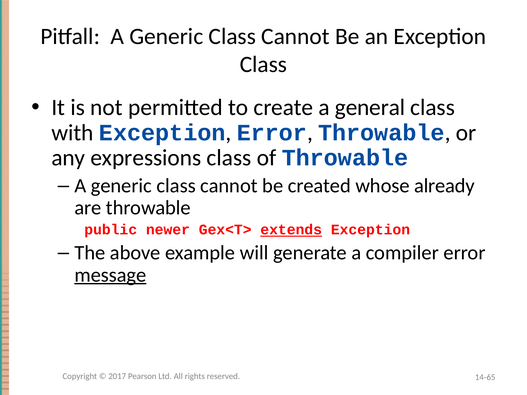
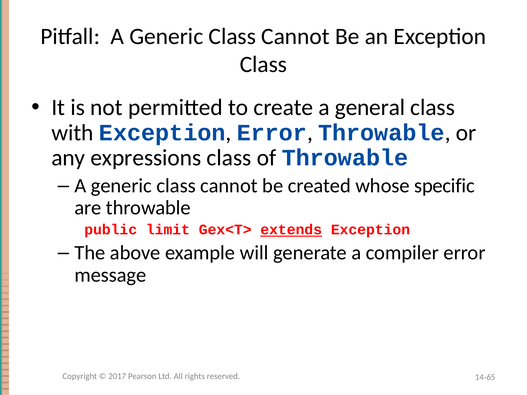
already: already -> specific
newer: newer -> limit
message underline: present -> none
